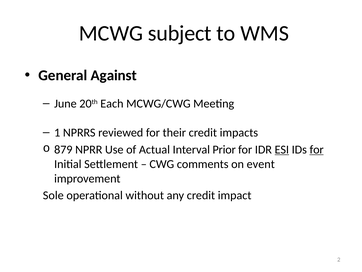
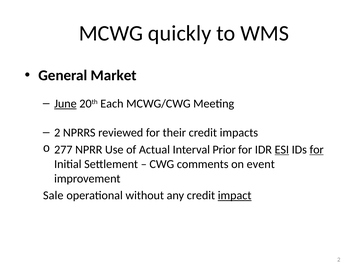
subject: subject -> quickly
Against: Against -> Market
June underline: none -> present
1 at (57, 132): 1 -> 2
879: 879 -> 277
Sole: Sole -> Sale
impact underline: none -> present
